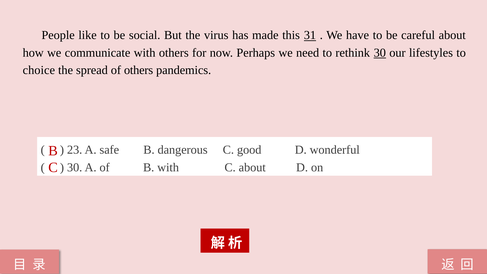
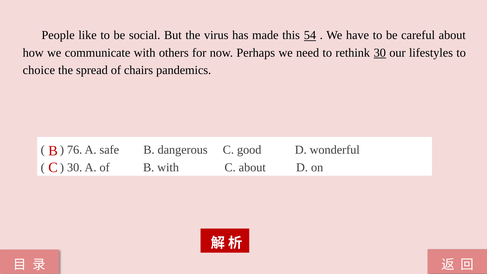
31: 31 -> 54
of others: others -> chairs
23: 23 -> 76
